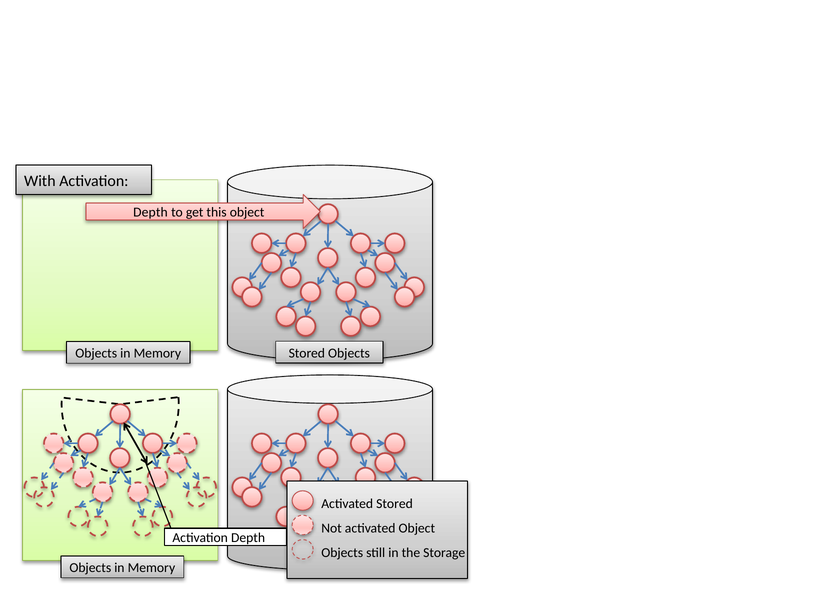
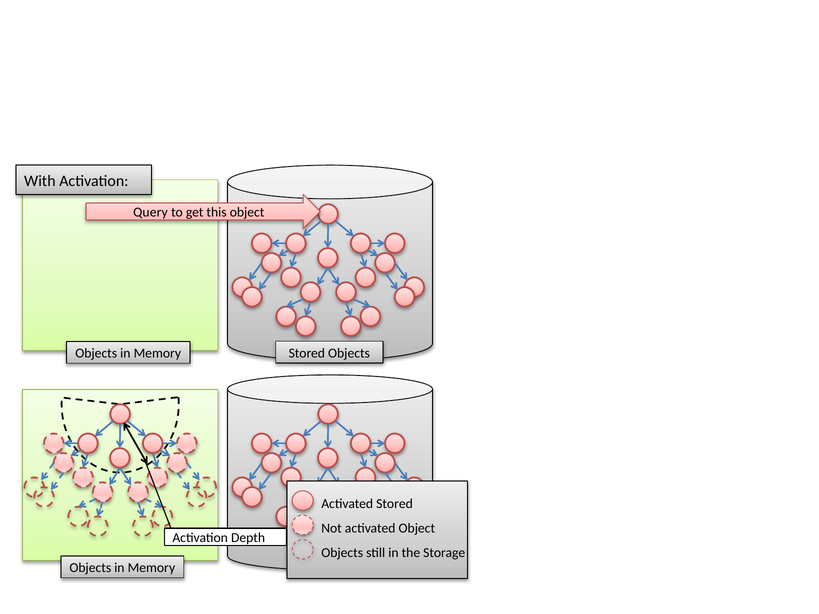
Depth at (150, 213): Depth -> Query
